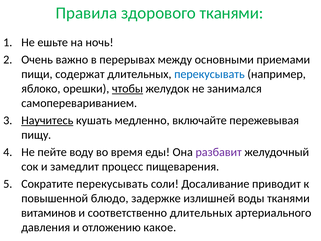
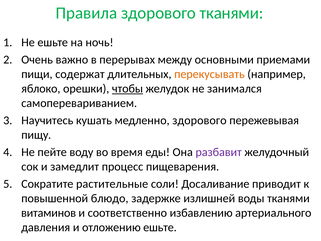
перекусывать at (209, 74) colour: blue -> orange
Научитесь underline: present -> none
медленно включайте: включайте -> здорового
Сократите перекусывать: перекусывать -> растительные
соответственно длительных: длительных -> избавлению
отложению какое: какое -> ешьте
